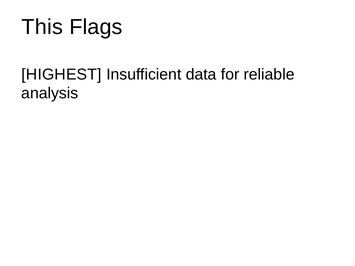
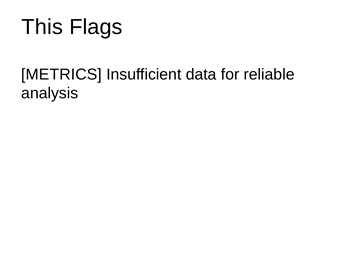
HIGHEST: HIGHEST -> METRICS
